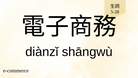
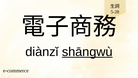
shāngwù underline: none -> present
